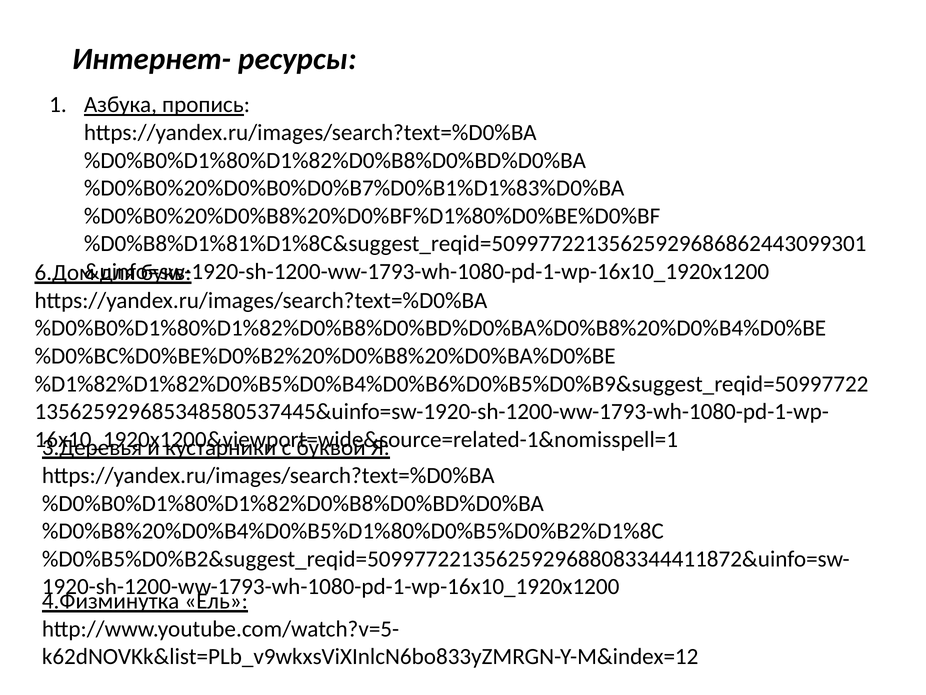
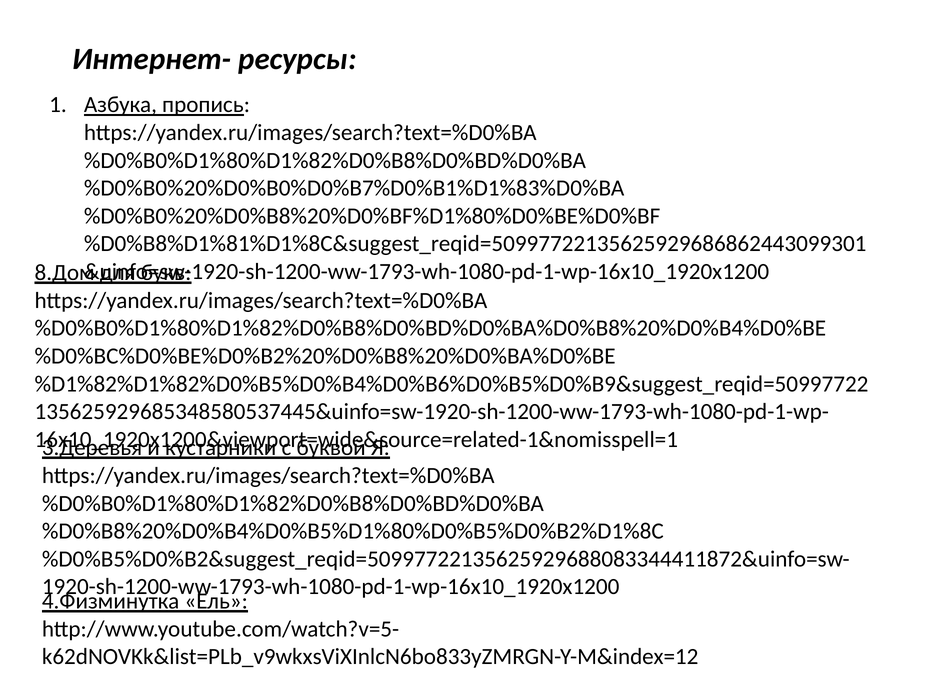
6.Дом: 6.Дом -> 8.Дом
